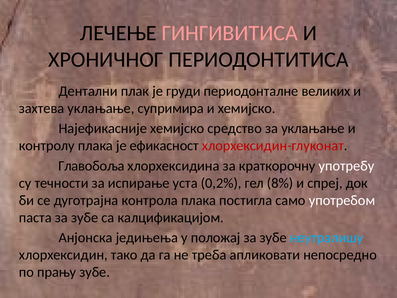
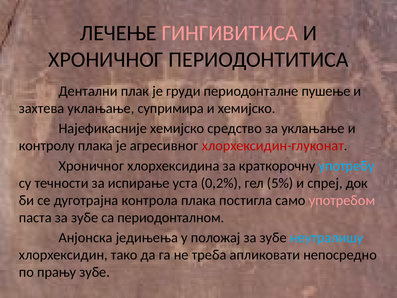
великих: великих -> пушење
ефикасност: ефикасност -> агресивног
Главобоља at (91, 166): Главобоља -> Хроничног
употребу colour: white -> light blue
8%: 8% -> 5%
употребом colour: white -> pink
калцификацијом: калцификацијом -> периодонталном
